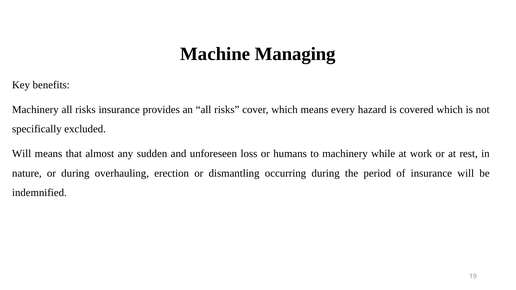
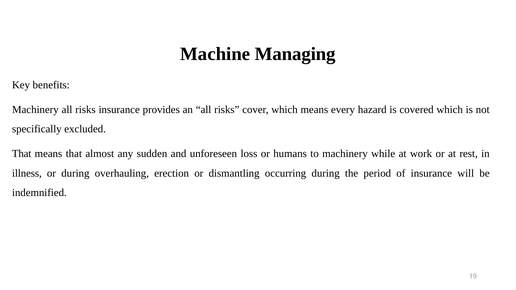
Will at (22, 154): Will -> That
nature: nature -> illness
